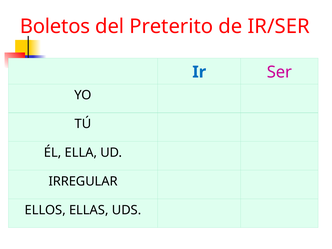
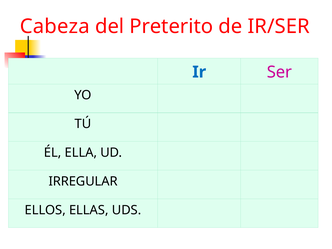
Boletos: Boletos -> Cabeza
